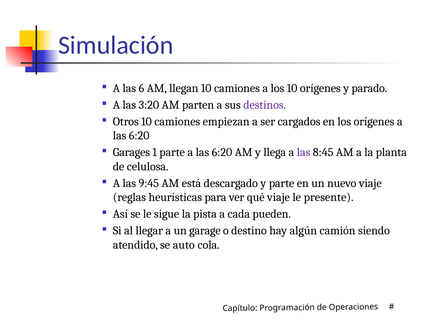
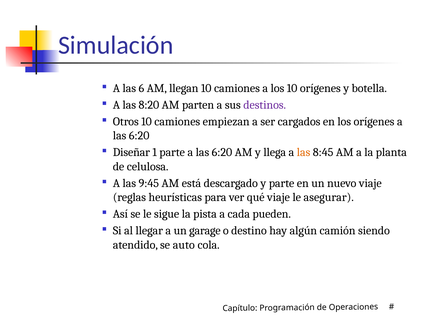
parado: parado -> botella
3:20: 3:20 -> 8:20
Garages: Garages -> Diseñar
las at (304, 152) colour: purple -> orange
presente: presente -> asegurar
